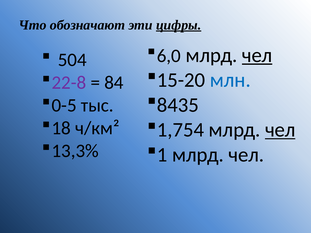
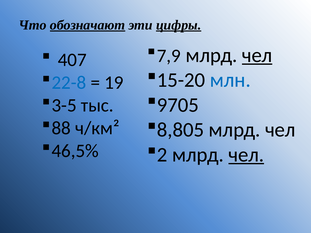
обозначают underline: none -> present
6,0: 6,0 -> 7,9
504: 504 -> 407
22-8 colour: purple -> blue
84: 84 -> 19
8435: 8435 -> 9705
0-5: 0-5 -> 3-5
18: 18 -> 88
1,754: 1,754 -> 8,805
чел at (280, 130) underline: present -> none
13,3%: 13,3% -> 46,5%
1: 1 -> 2
чел at (246, 155) underline: none -> present
